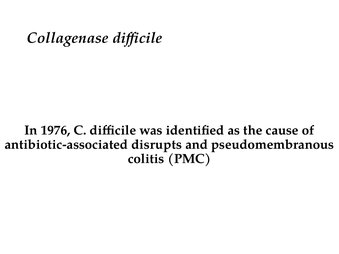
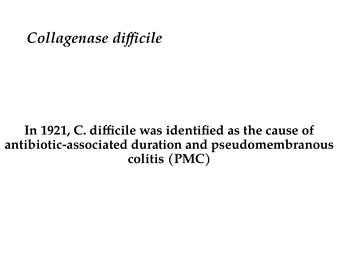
1976: 1976 -> 1921
disrupts: disrupts -> duration
